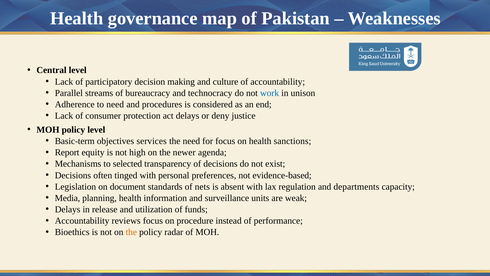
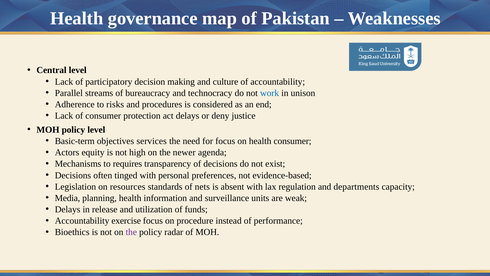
to need: need -> risks
health sanctions: sanctions -> consumer
Report: Report -> Actors
selected: selected -> requires
document: document -> resources
reviews: reviews -> exercise
the at (131, 232) colour: orange -> purple
